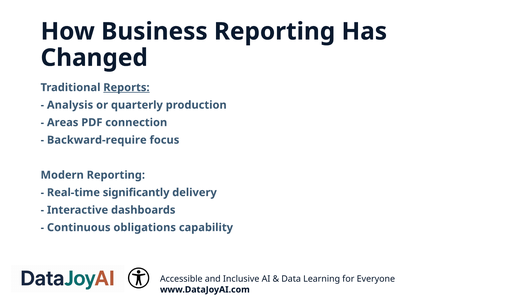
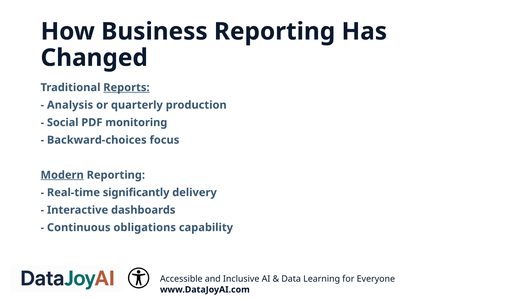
Areas: Areas -> Social
connection: connection -> monitoring
Backward-require: Backward-require -> Backward-choices
Modern underline: none -> present
